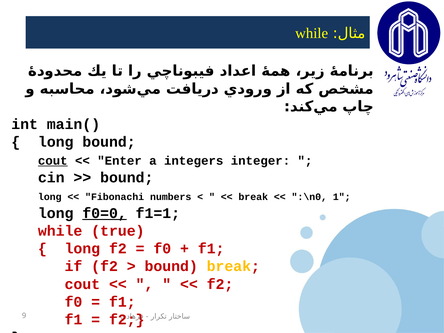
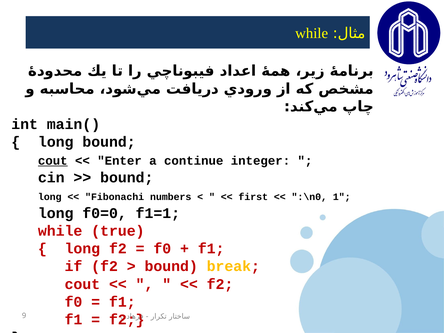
integers: integers -> continue
break at (253, 197): break -> first
f0=0 underline: present -> none
